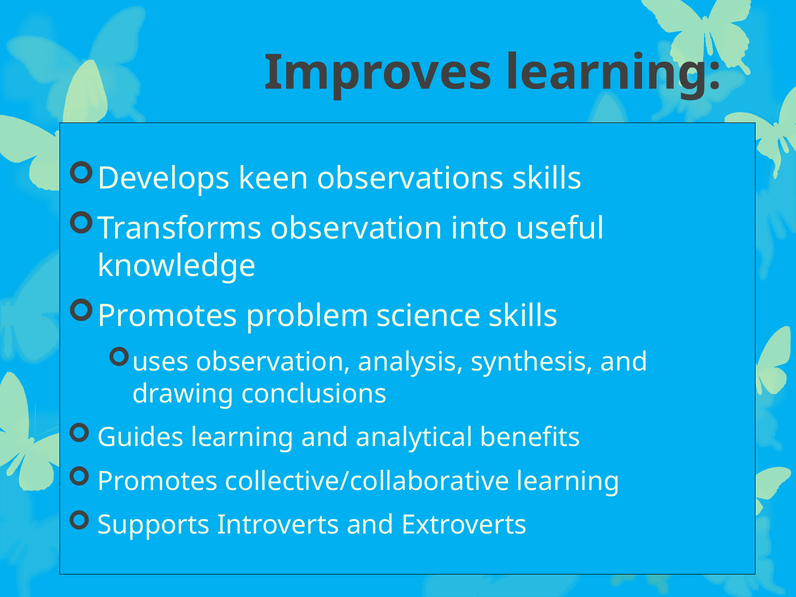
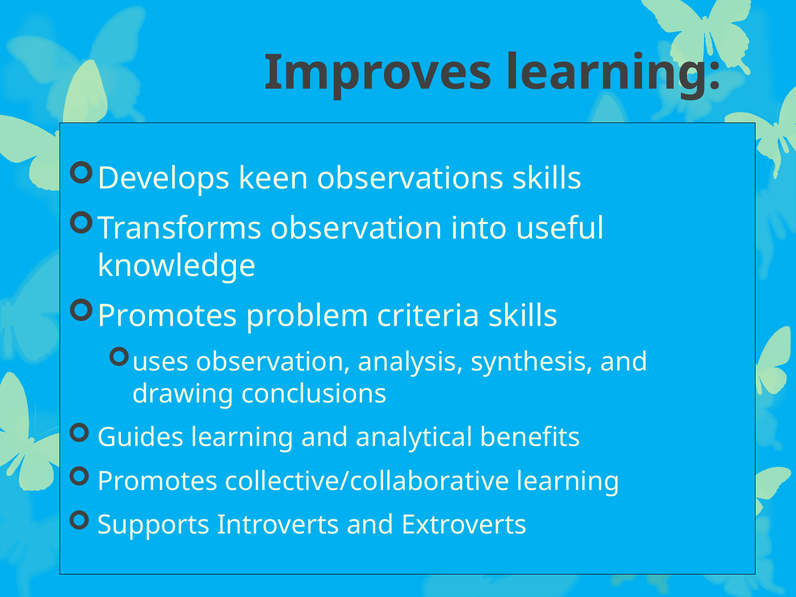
science: science -> criteria
